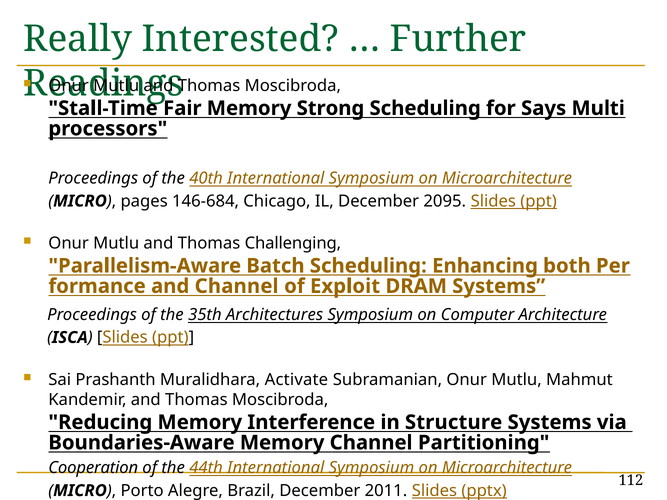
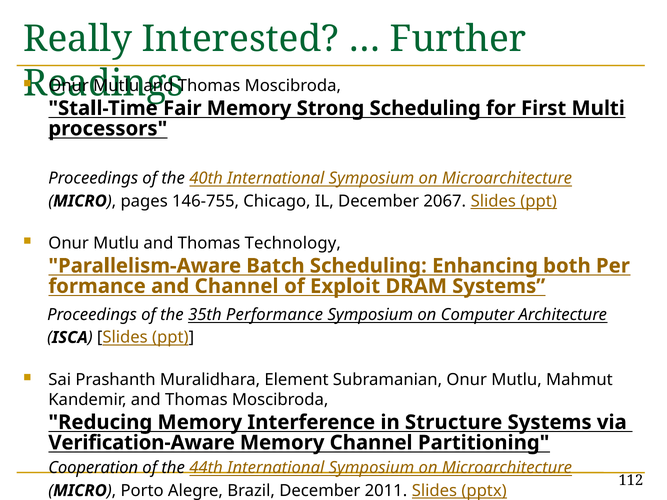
Says: Says -> First
146-684: 146-684 -> 146-755
2095: 2095 -> 2067
Challenging: Challenging -> Technology
Architectures: Architectures -> Performance
Activate: Activate -> Element
Boundaries-Aware: Boundaries-Aware -> Verification-Aware
